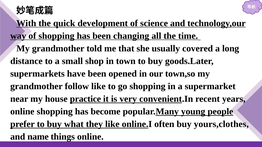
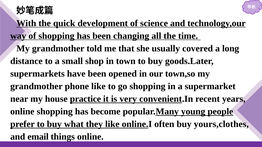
follow: follow -> phone
name: name -> email
